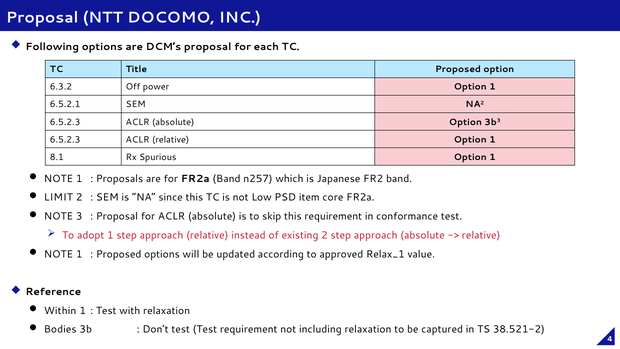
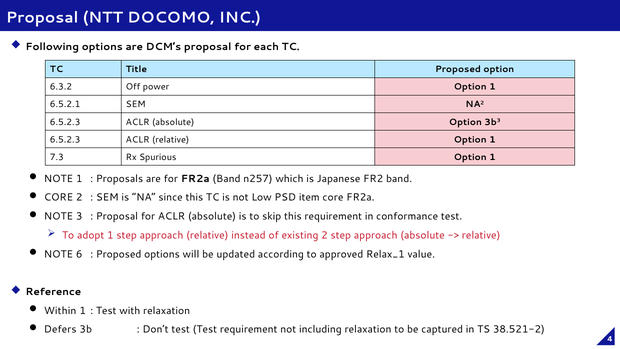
8.1: 8.1 -> 7.3
LIMIT at (58, 197): LIMIT -> CORE
1 at (79, 254): 1 -> 6
Bodies: Bodies -> Defers
